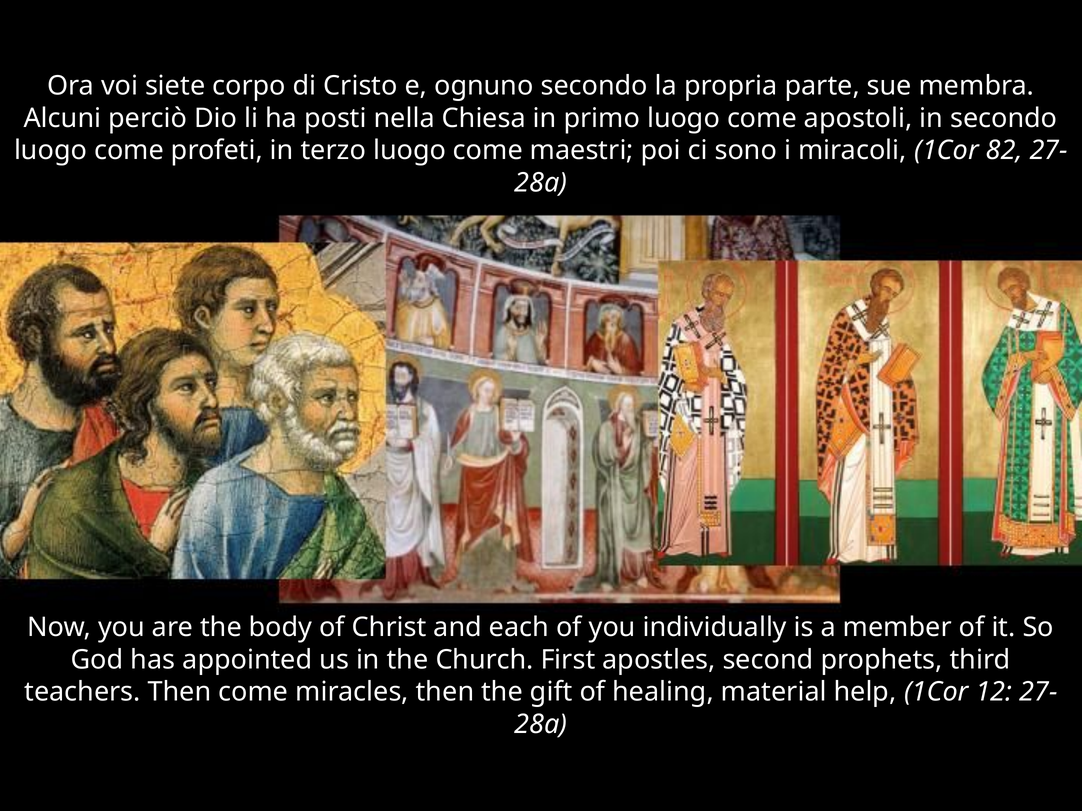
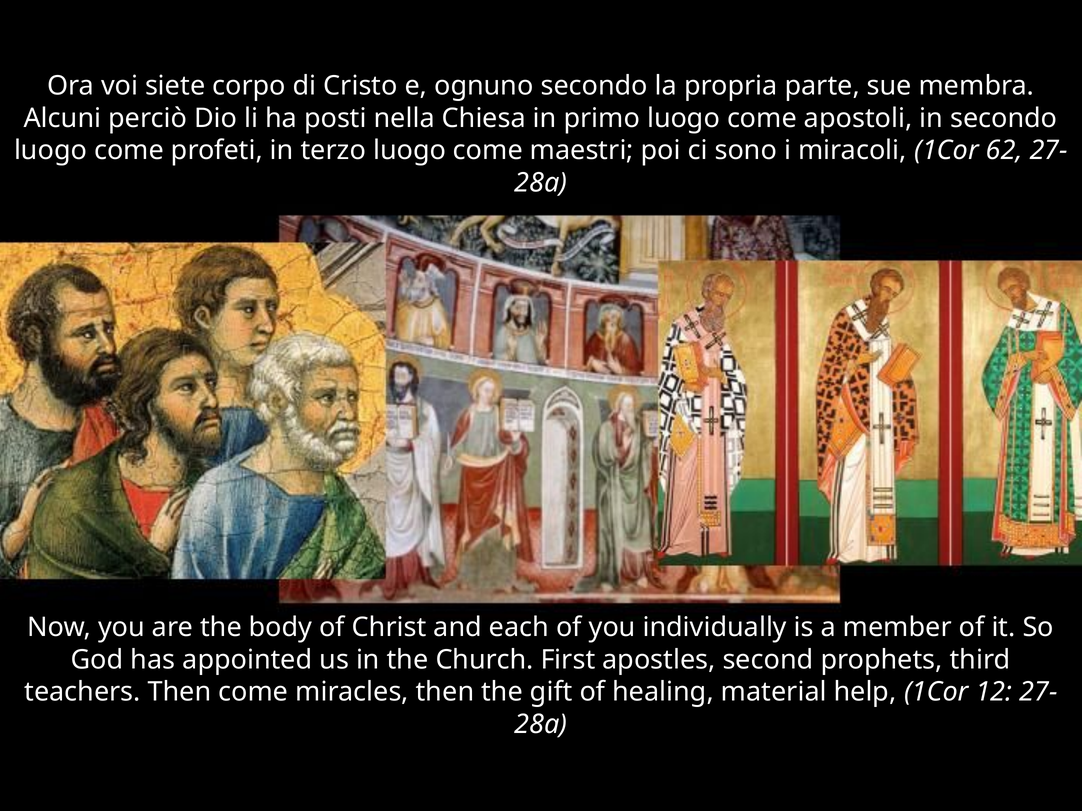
82: 82 -> 62
